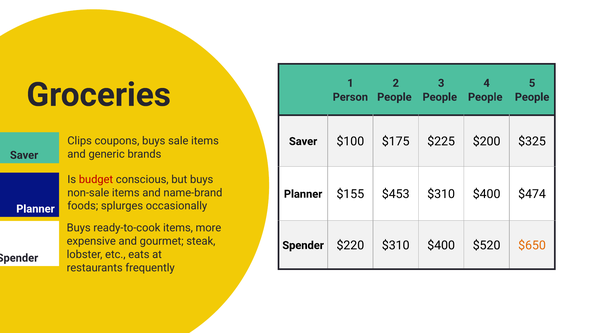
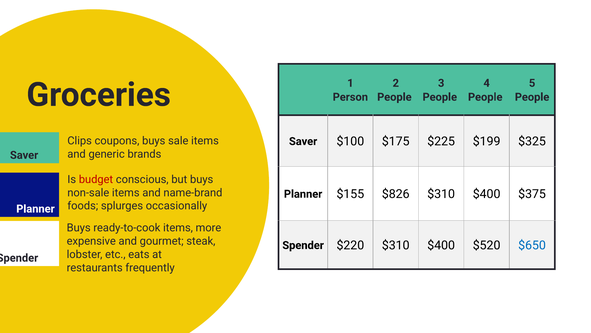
$200: $200 -> $199
$453: $453 -> $826
$474: $474 -> $375
$650 colour: orange -> blue
